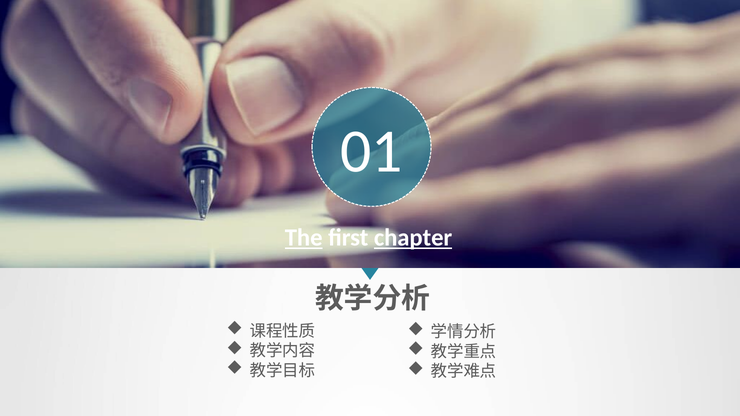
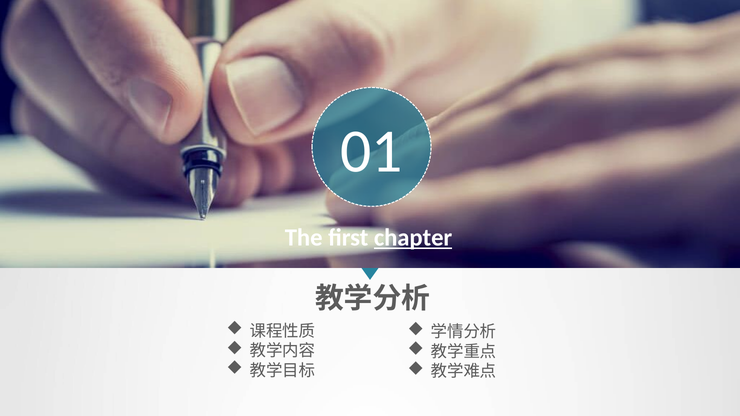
The underline: present -> none
